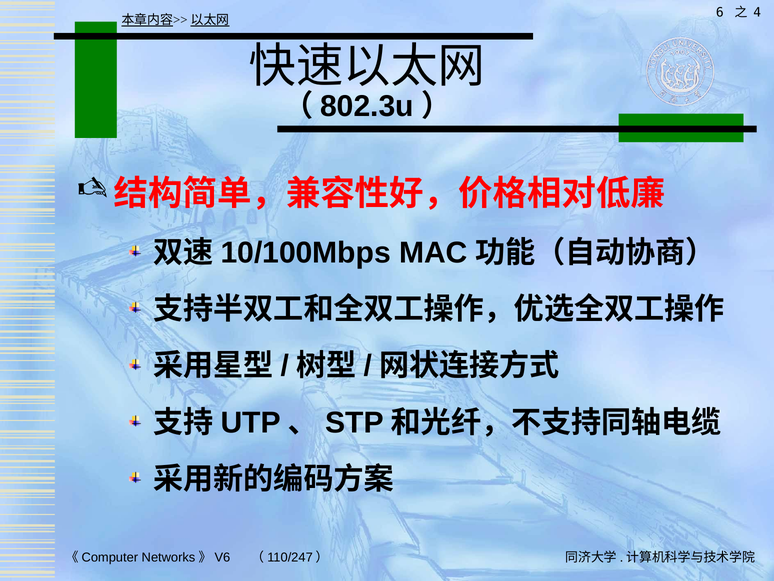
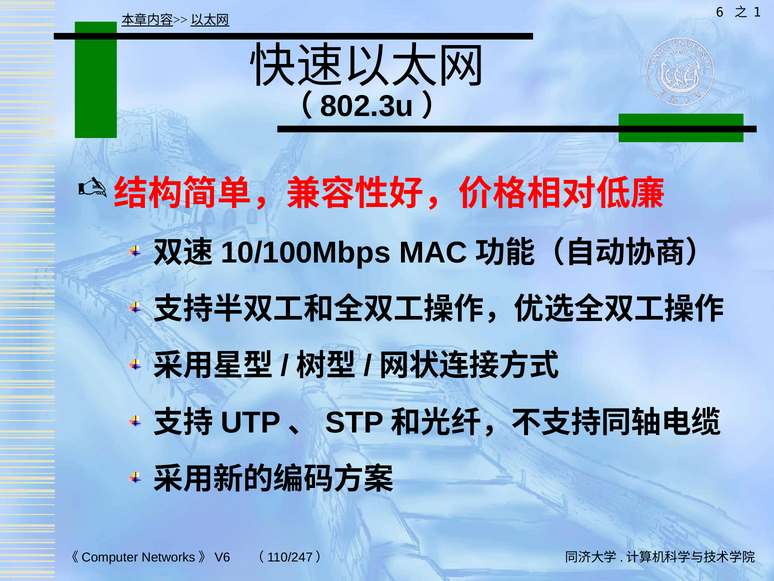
4: 4 -> 1
